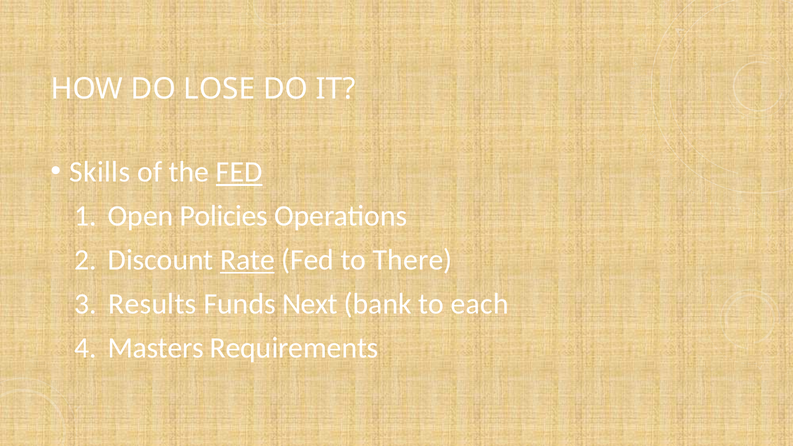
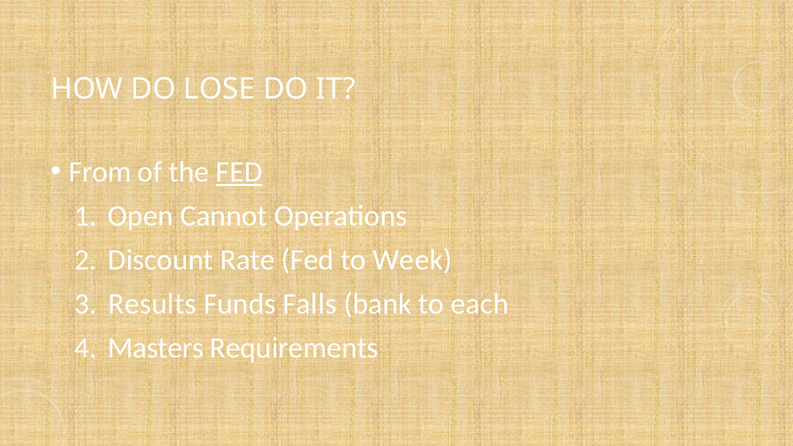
Skills: Skills -> From
Policies: Policies -> Cannot
Rate underline: present -> none
There: There -> Week
Next: Next -> Falls
